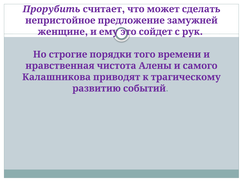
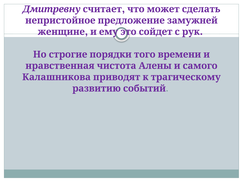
Прорубить: Прорубить -> Дмитревну
